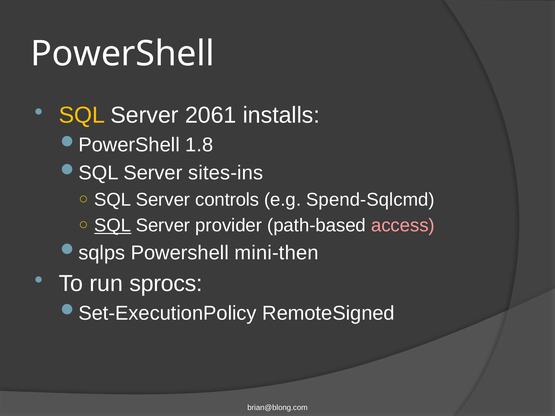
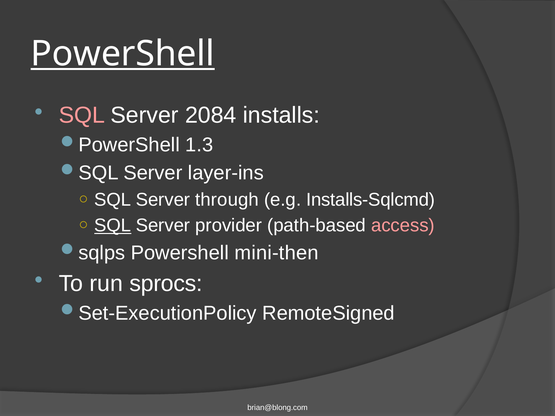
PowerShell at (123, 54) underline: none -> present
SQL at (82, 115) colour: yellow -> pink
2061: 2061 -> 2084
1.8: 1.8 -> 1.3
sites-ins: sites-ins -> layer-ins
controls: controls -> through
Spend-Sqlcmd: Spend-Sqlcmd -> Installs-Sqlcmd
